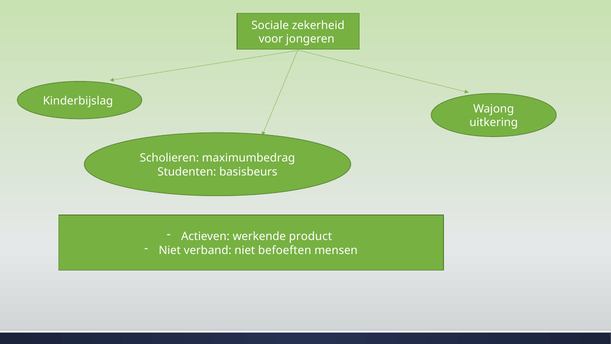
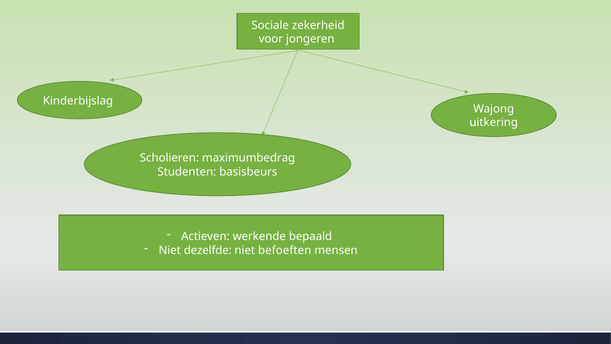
product: product -> bepaald
verband: verband -> dezelfde
